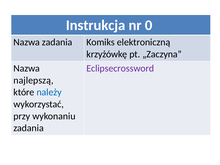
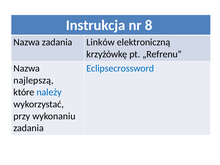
0: 0 -> 8
Komiks: Komiks -> Linków
„Zaczyna: „Zaczyna -> „Refrenu
Eclipsecrossword colour: purple -> blue
